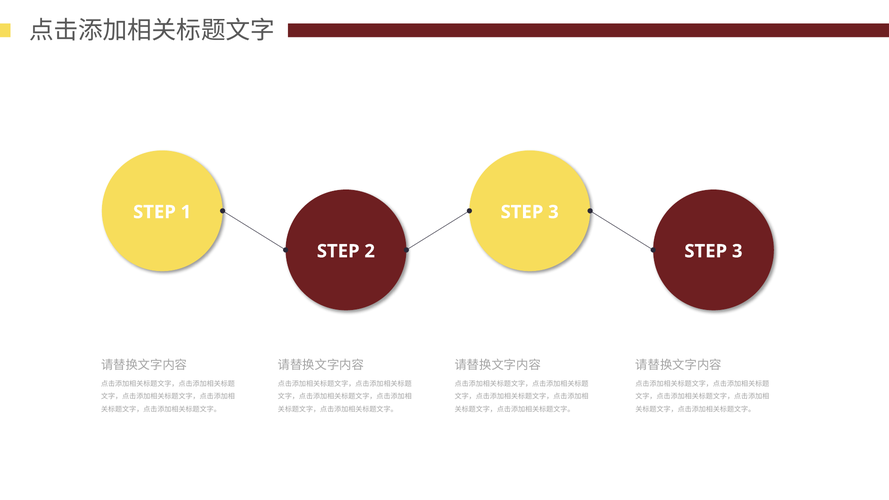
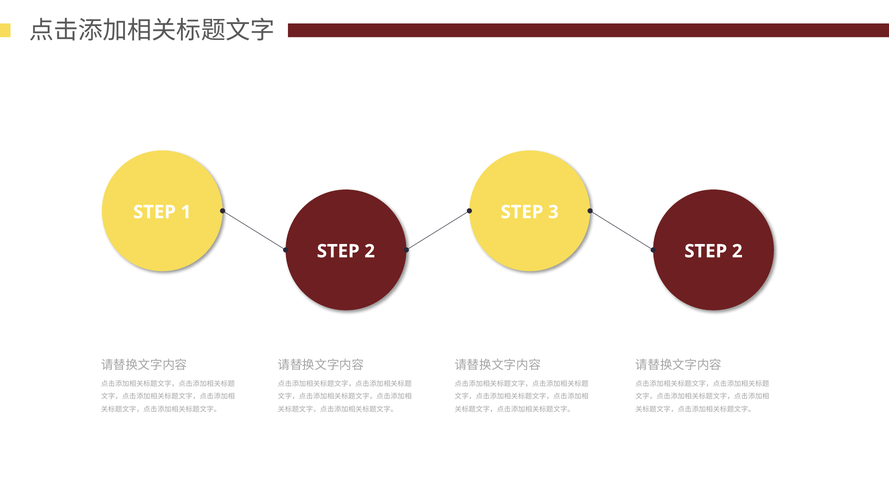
3 at (737, 251): 3 -> 2
